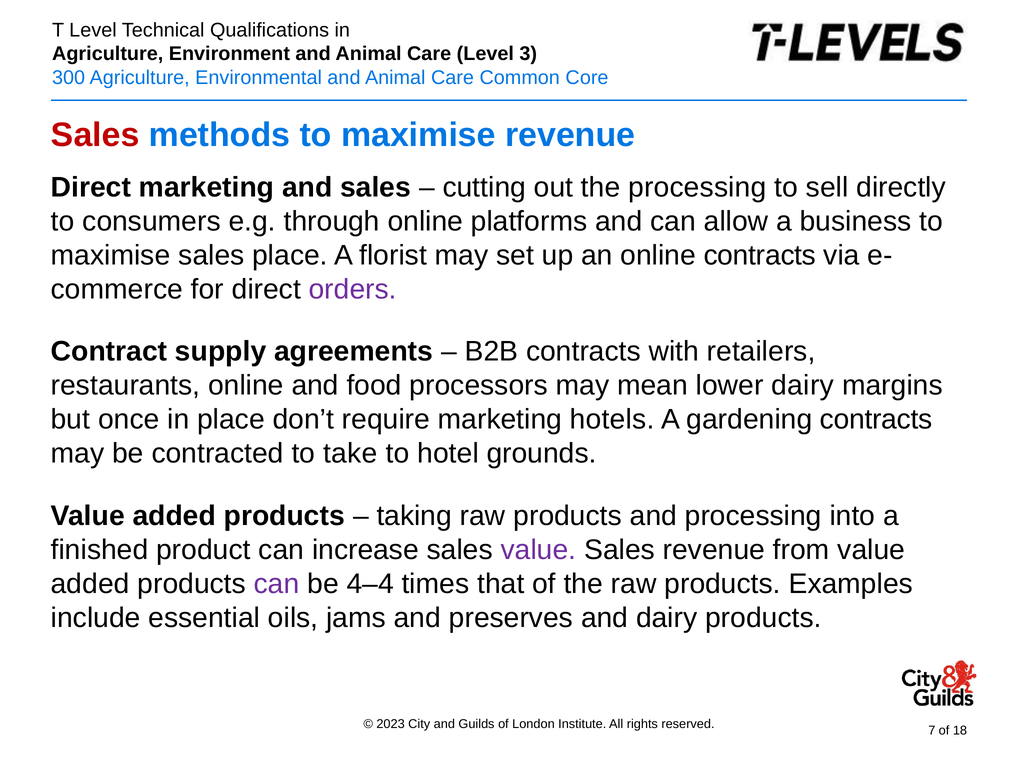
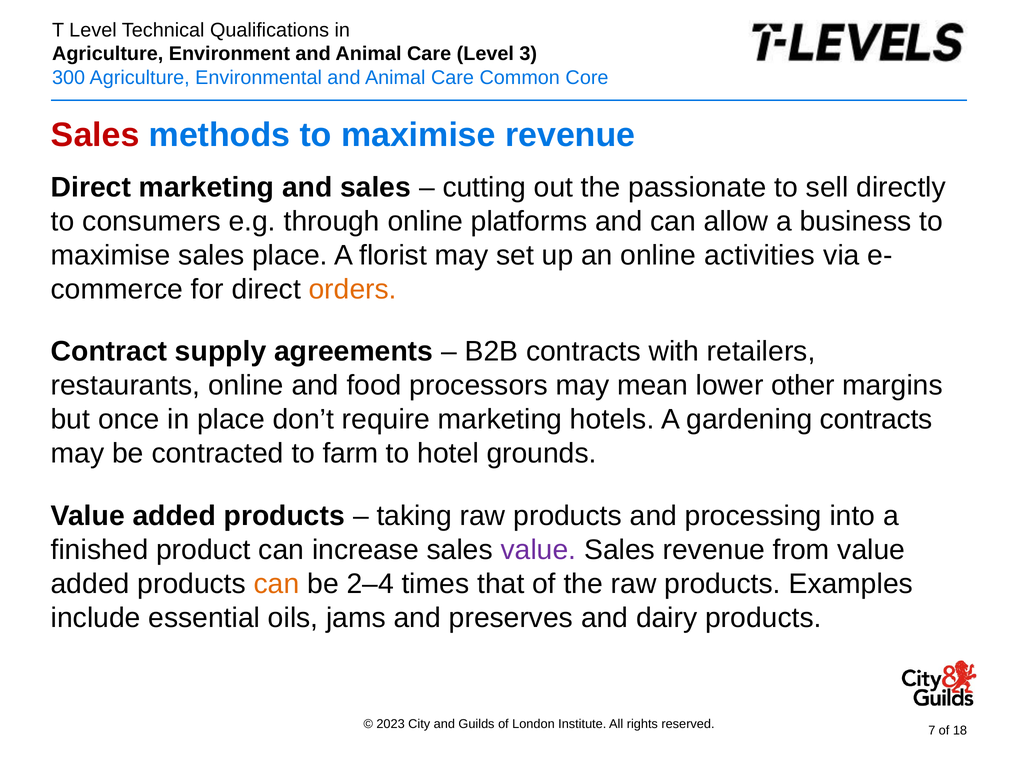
the processing: processing -> passionate
online contracts: contracts -> activities
orders colour: purple -> orange
lower dairy: dairy -> other
take: take -> farm
can at (277, 583) colour: purple -> orange
4–4: 4–4 -> 2–4
